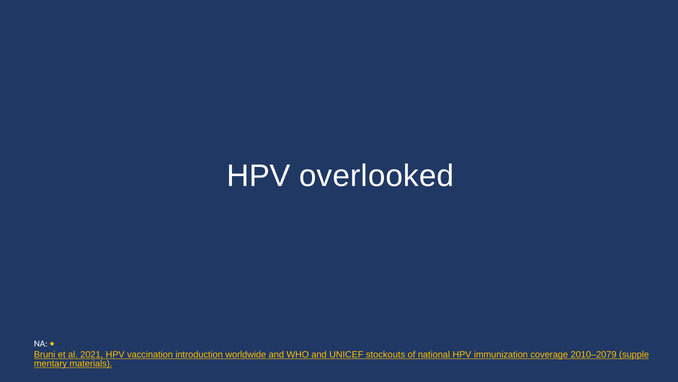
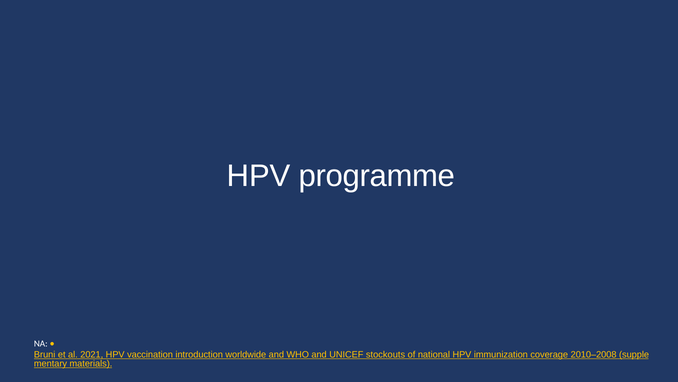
overlooked: overlooked -> programme
2010–2079: 2010–2079 -> 2010–2008
